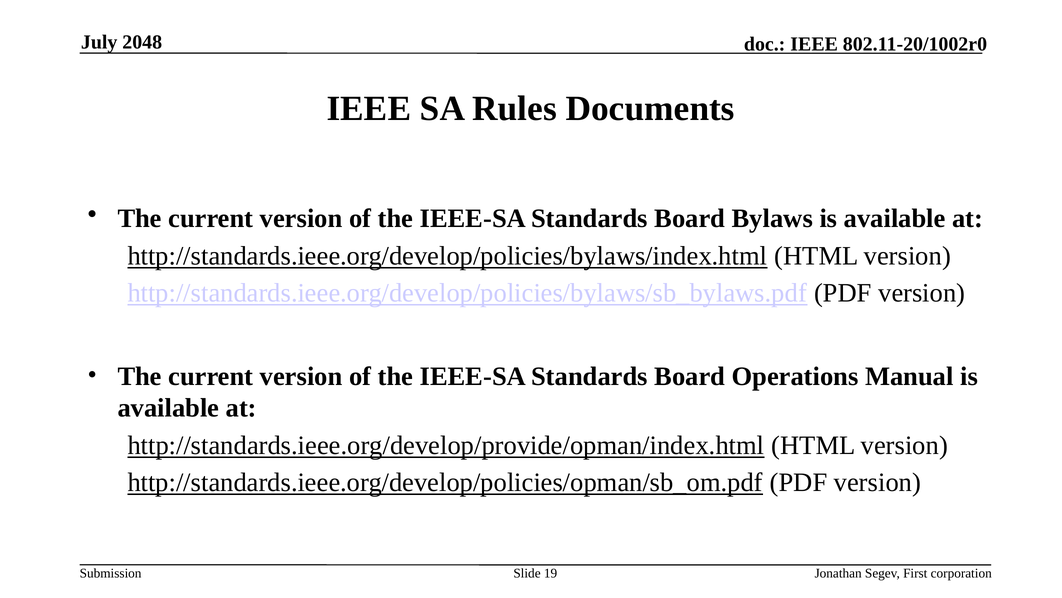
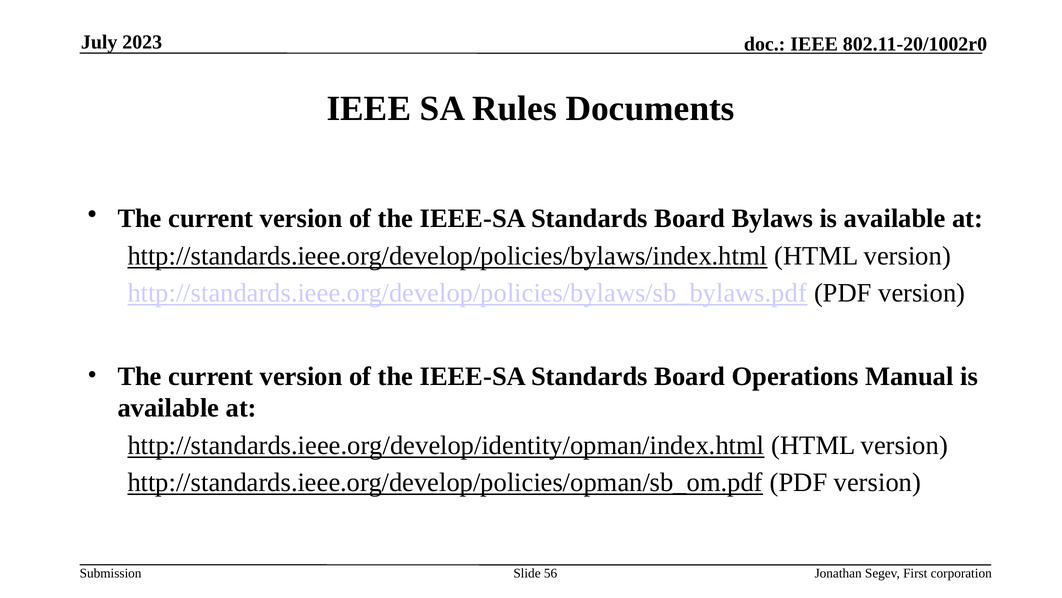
2048: 2048 -> 2023
http://standards.ieee.org/develop/provide/opman/index.html: http://standards.ieee.org/develop/provide/opman/index.html -> http://standards.ieee.org/develop/identity/opman/index.html
19: 19 -> 56
